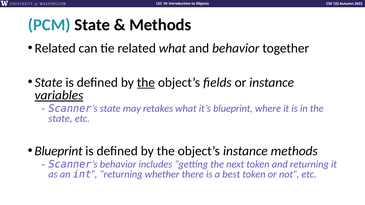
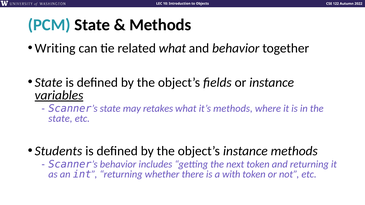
Related at (55, 48): Related -> Writing
the at (146, 83) underline: present -> none
it’s blueprint: blueprint -> methods
Blueprint at (59, 151): Blueprint -> Students
best: best -> with
